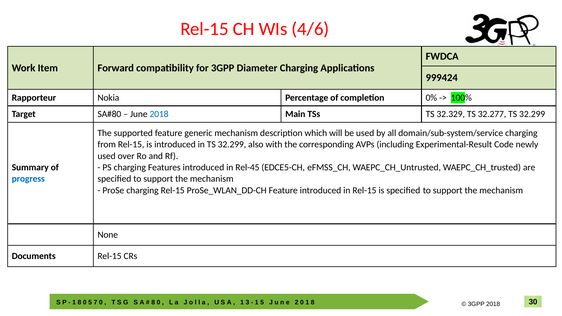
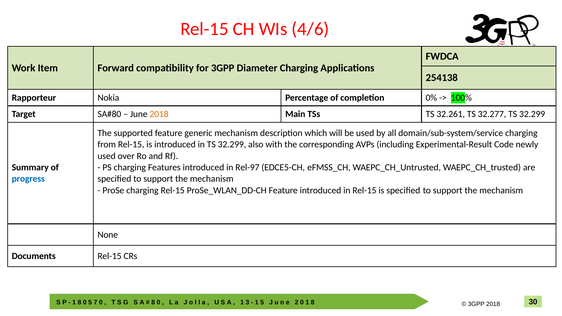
999424: 999424 -> 254138
2018 at (159, 114) colour: blue -> orange
32.329: 32.329 -> 32.261
Rel-45: Rel-45 -> Rel-97
